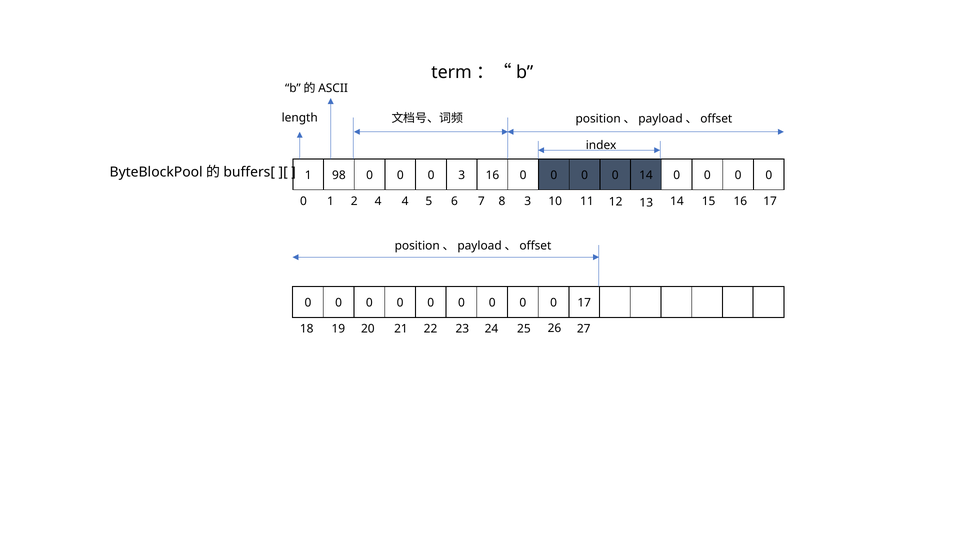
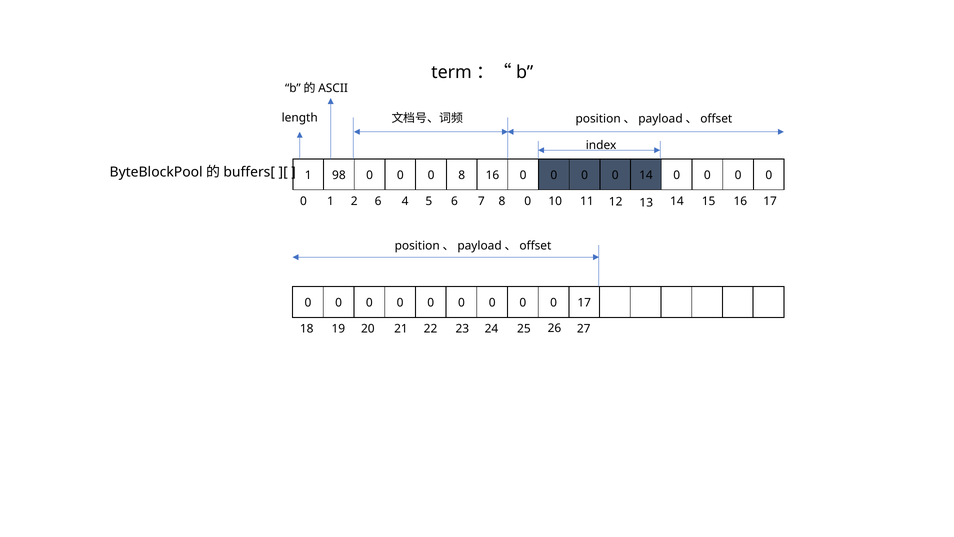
0 3: 3 -> 8
2 4: 4 -> 6
8 3: 3 -> 0
